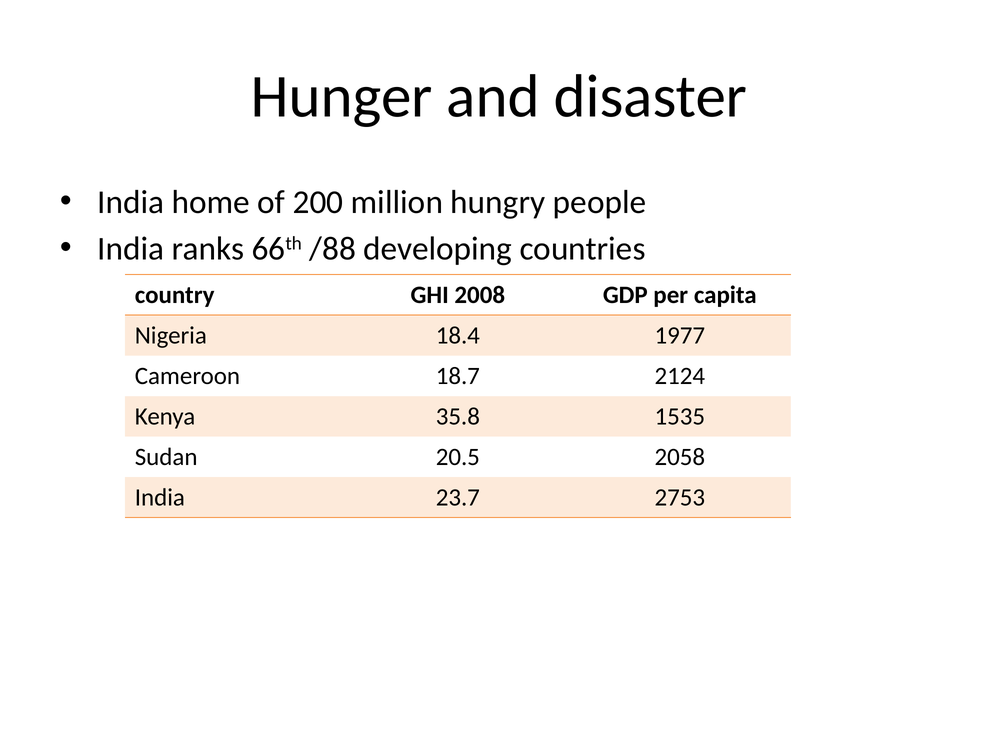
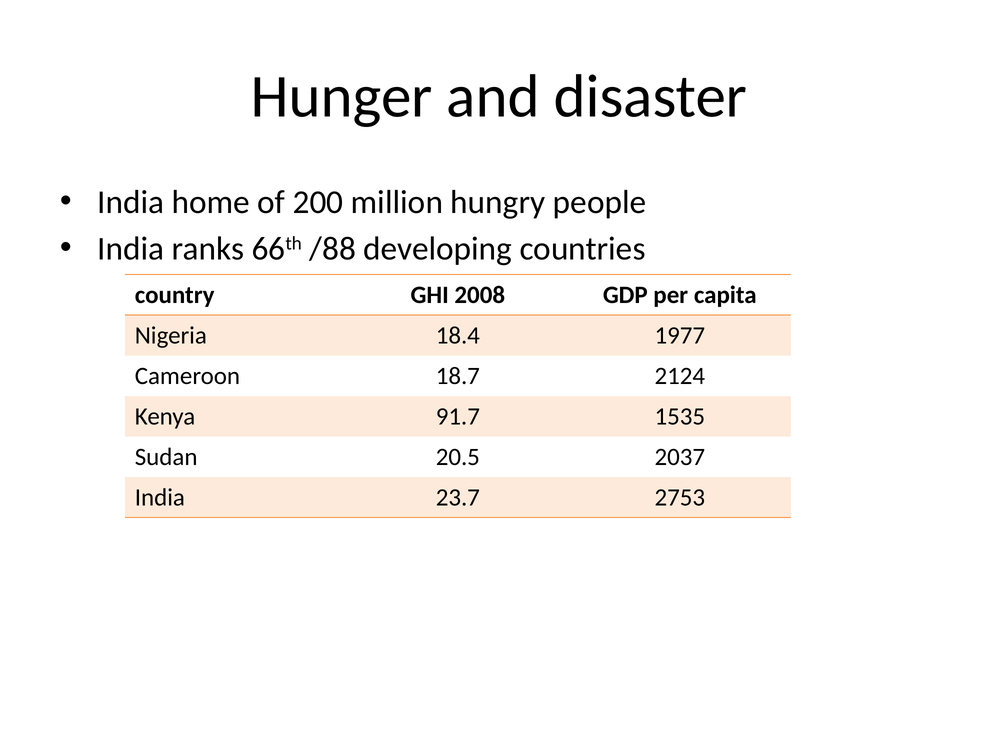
35.8: 35.8 -> 91.7
2058: 2058 -> 2037
